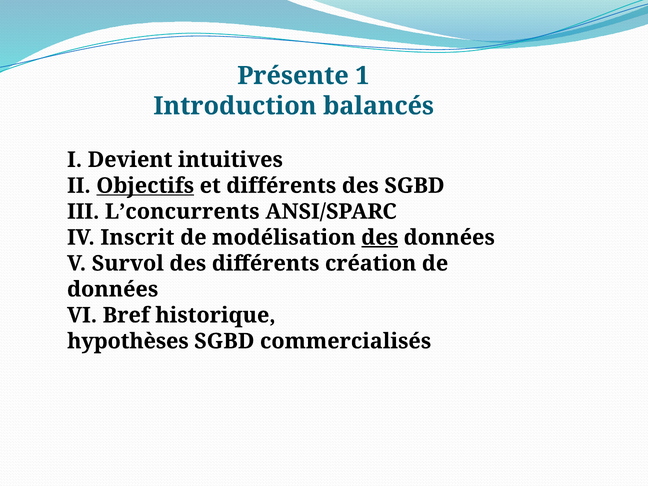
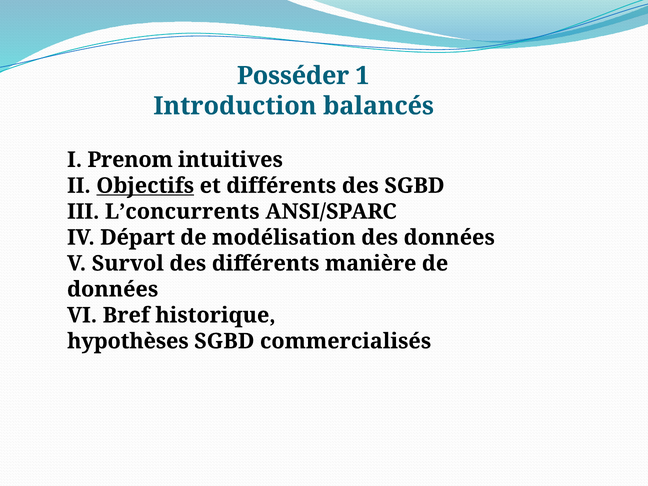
Présente: Présente -> Posséder
Devient: Devient -> Prenom
Inscrit: Inscrit -> Départ
des at (380, 238) underline: present -> none
création: création -> manière
